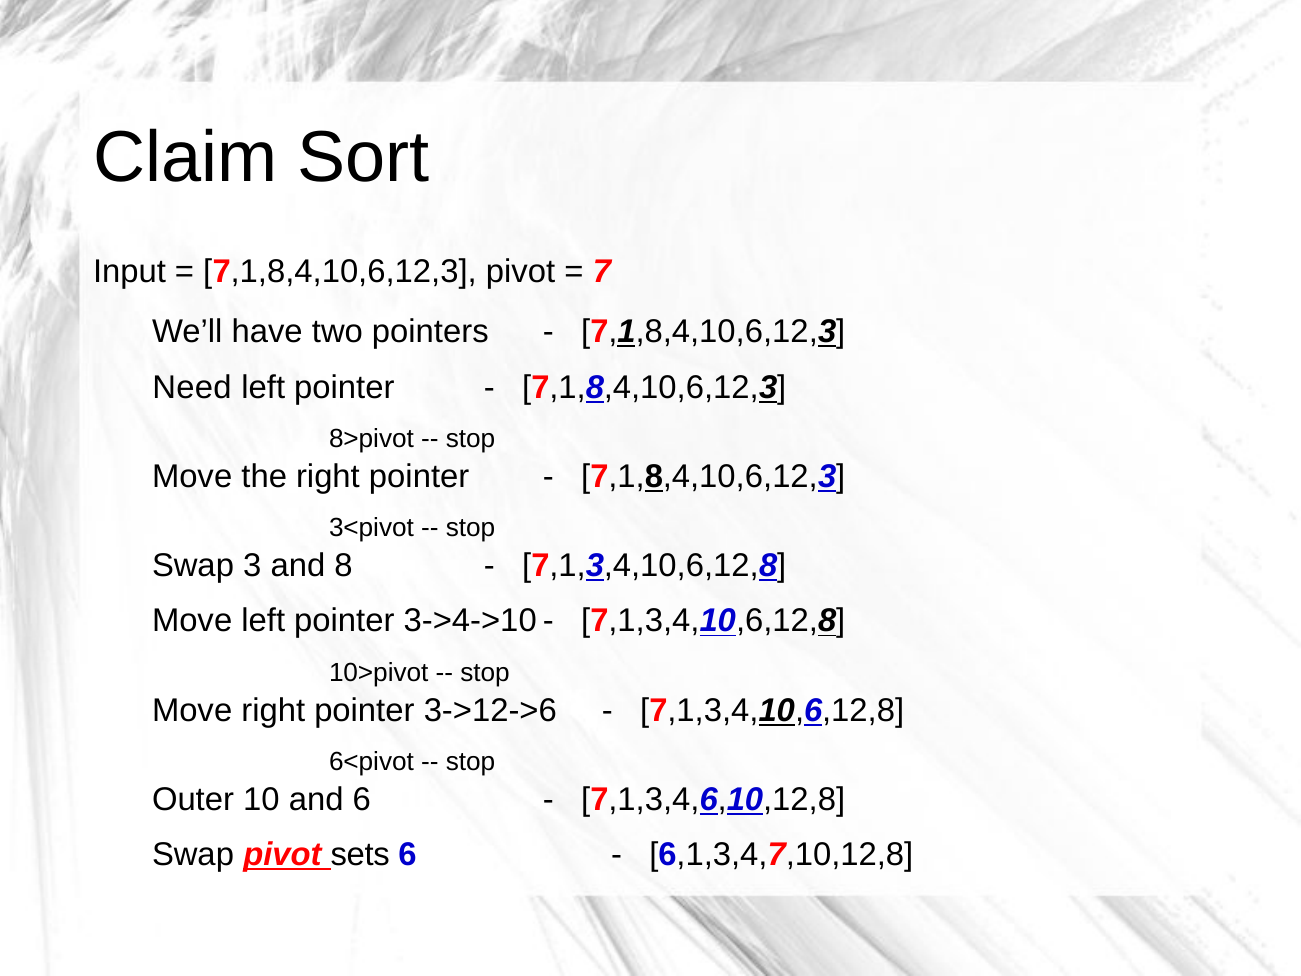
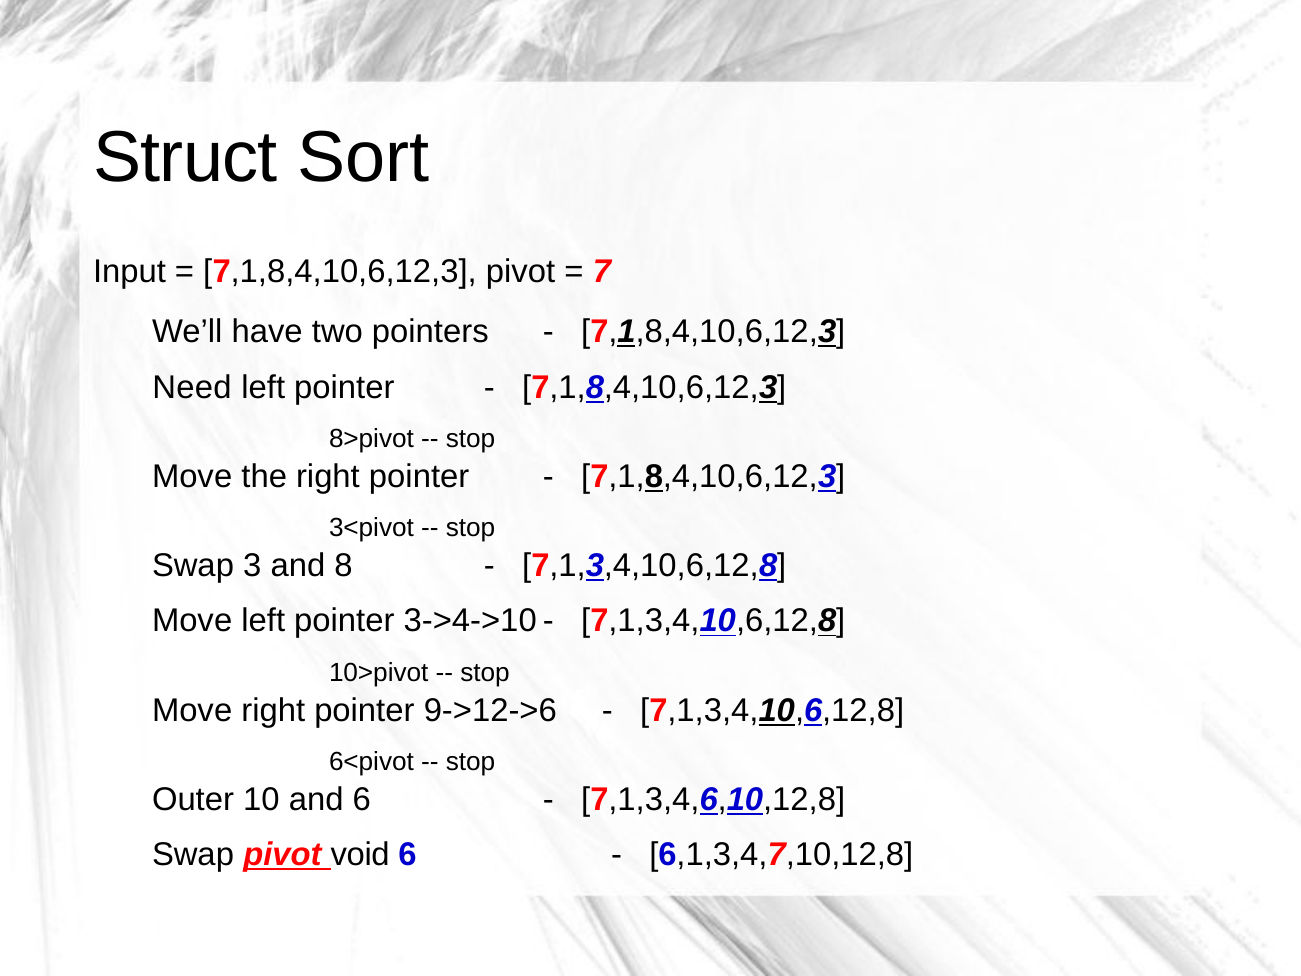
Claim: Claim -> Struct
3->12->6: 3->12->6 -> 9->12->6
sets: sets -> void
